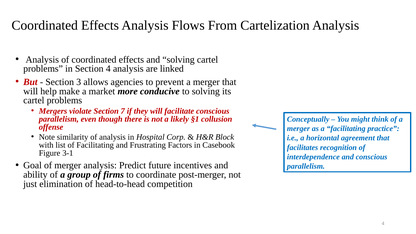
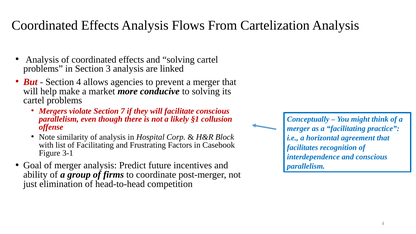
Section 4: 4 -> 3
Section 3: 3 -> 4
